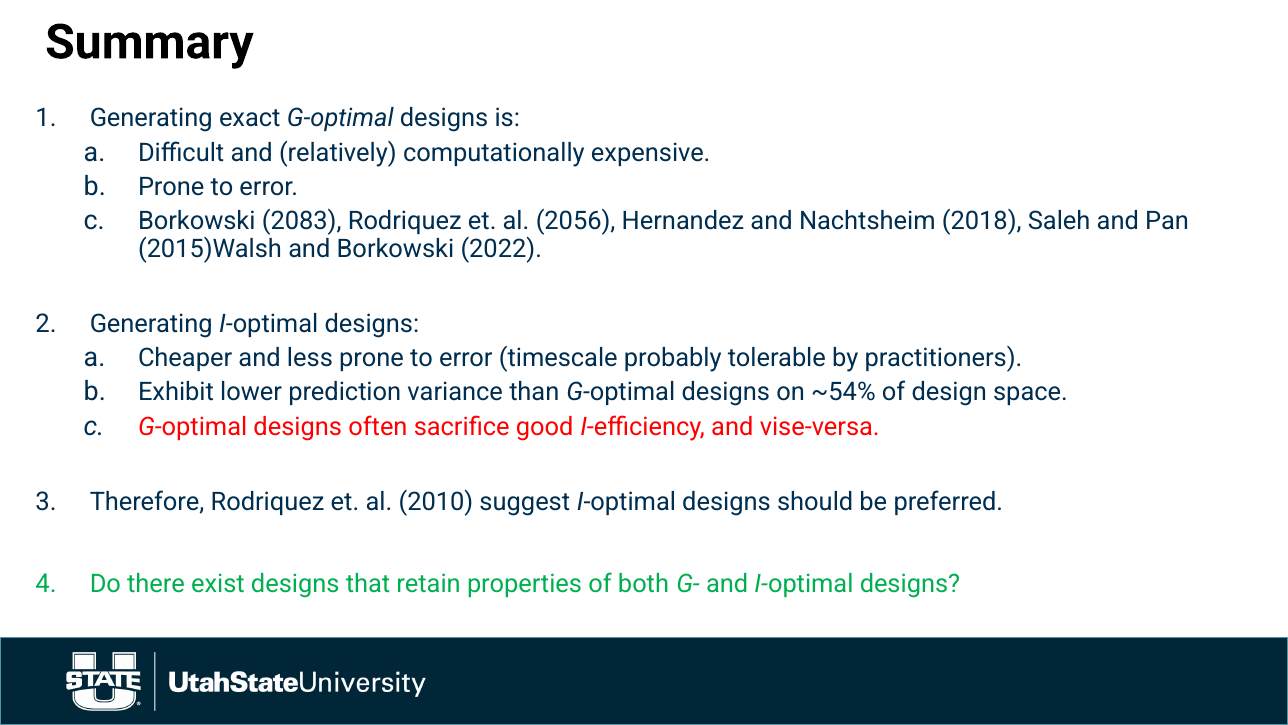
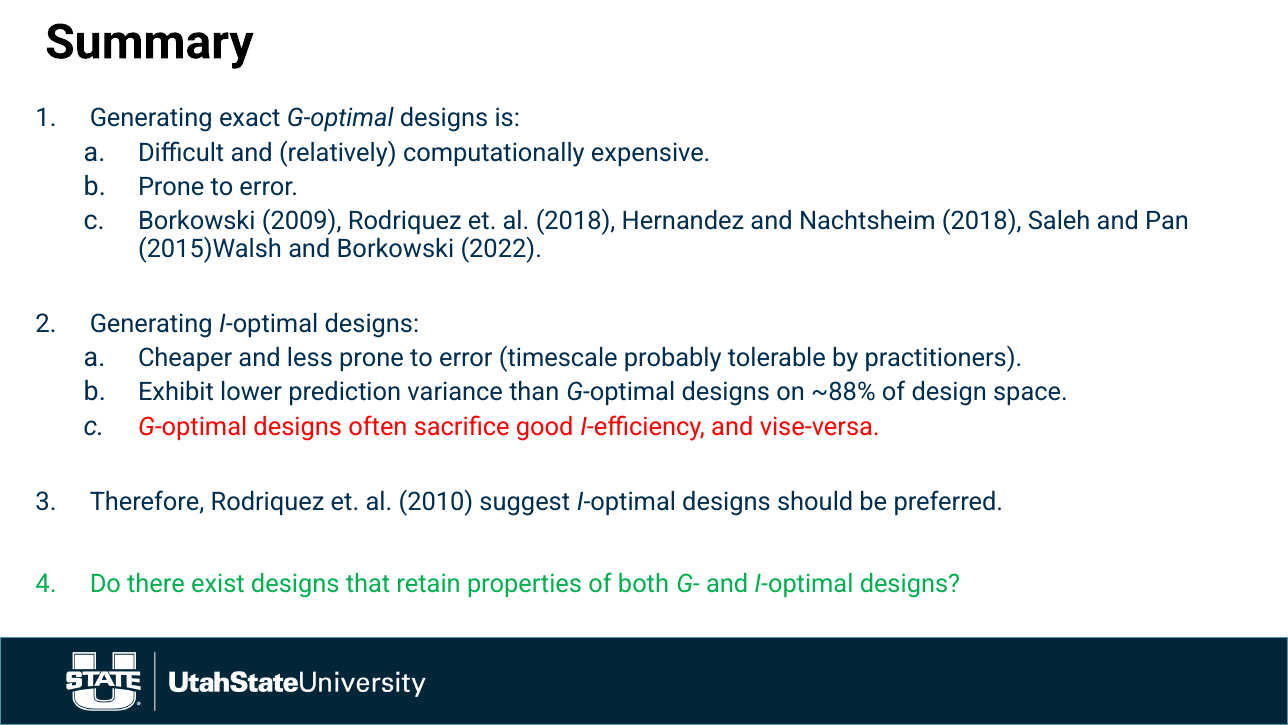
2083: 2083 -> 2009
al 2056: 2056 -> 2018
~54%: ~54% -> ~88%
